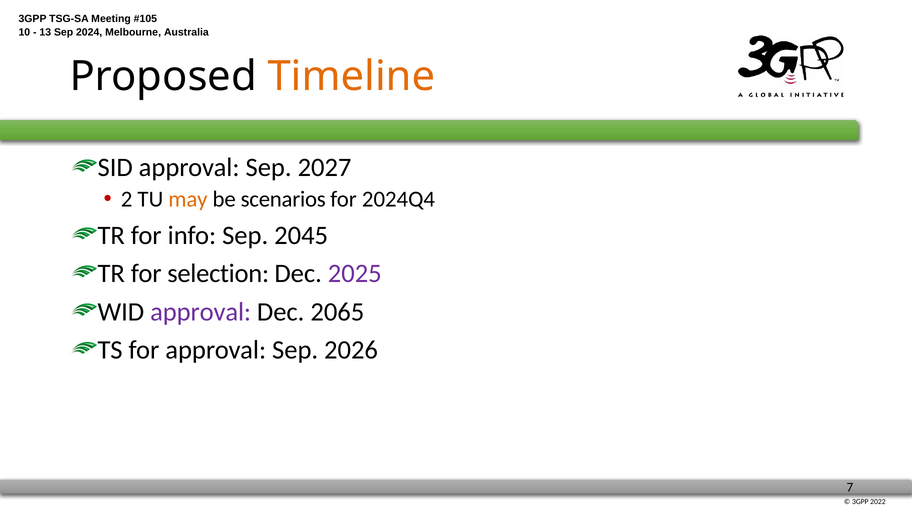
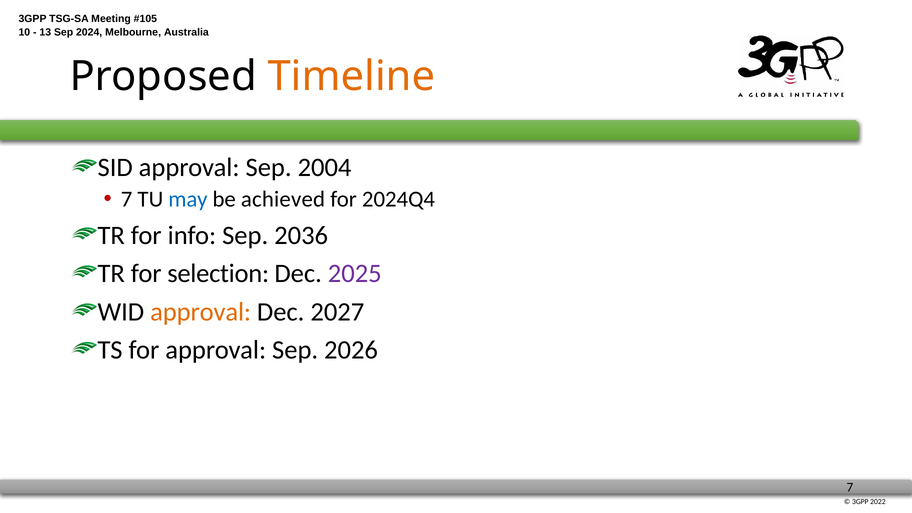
2027: 2027 -> 2004
2 at (127, 199): 2 -> 7
may colour: orange -> blue
scenarios: scenarios -> achieved
2045: 2045 -> 2036
approval at (201, 312) colour: purple -> orange
2065: 2065 -> 2027
